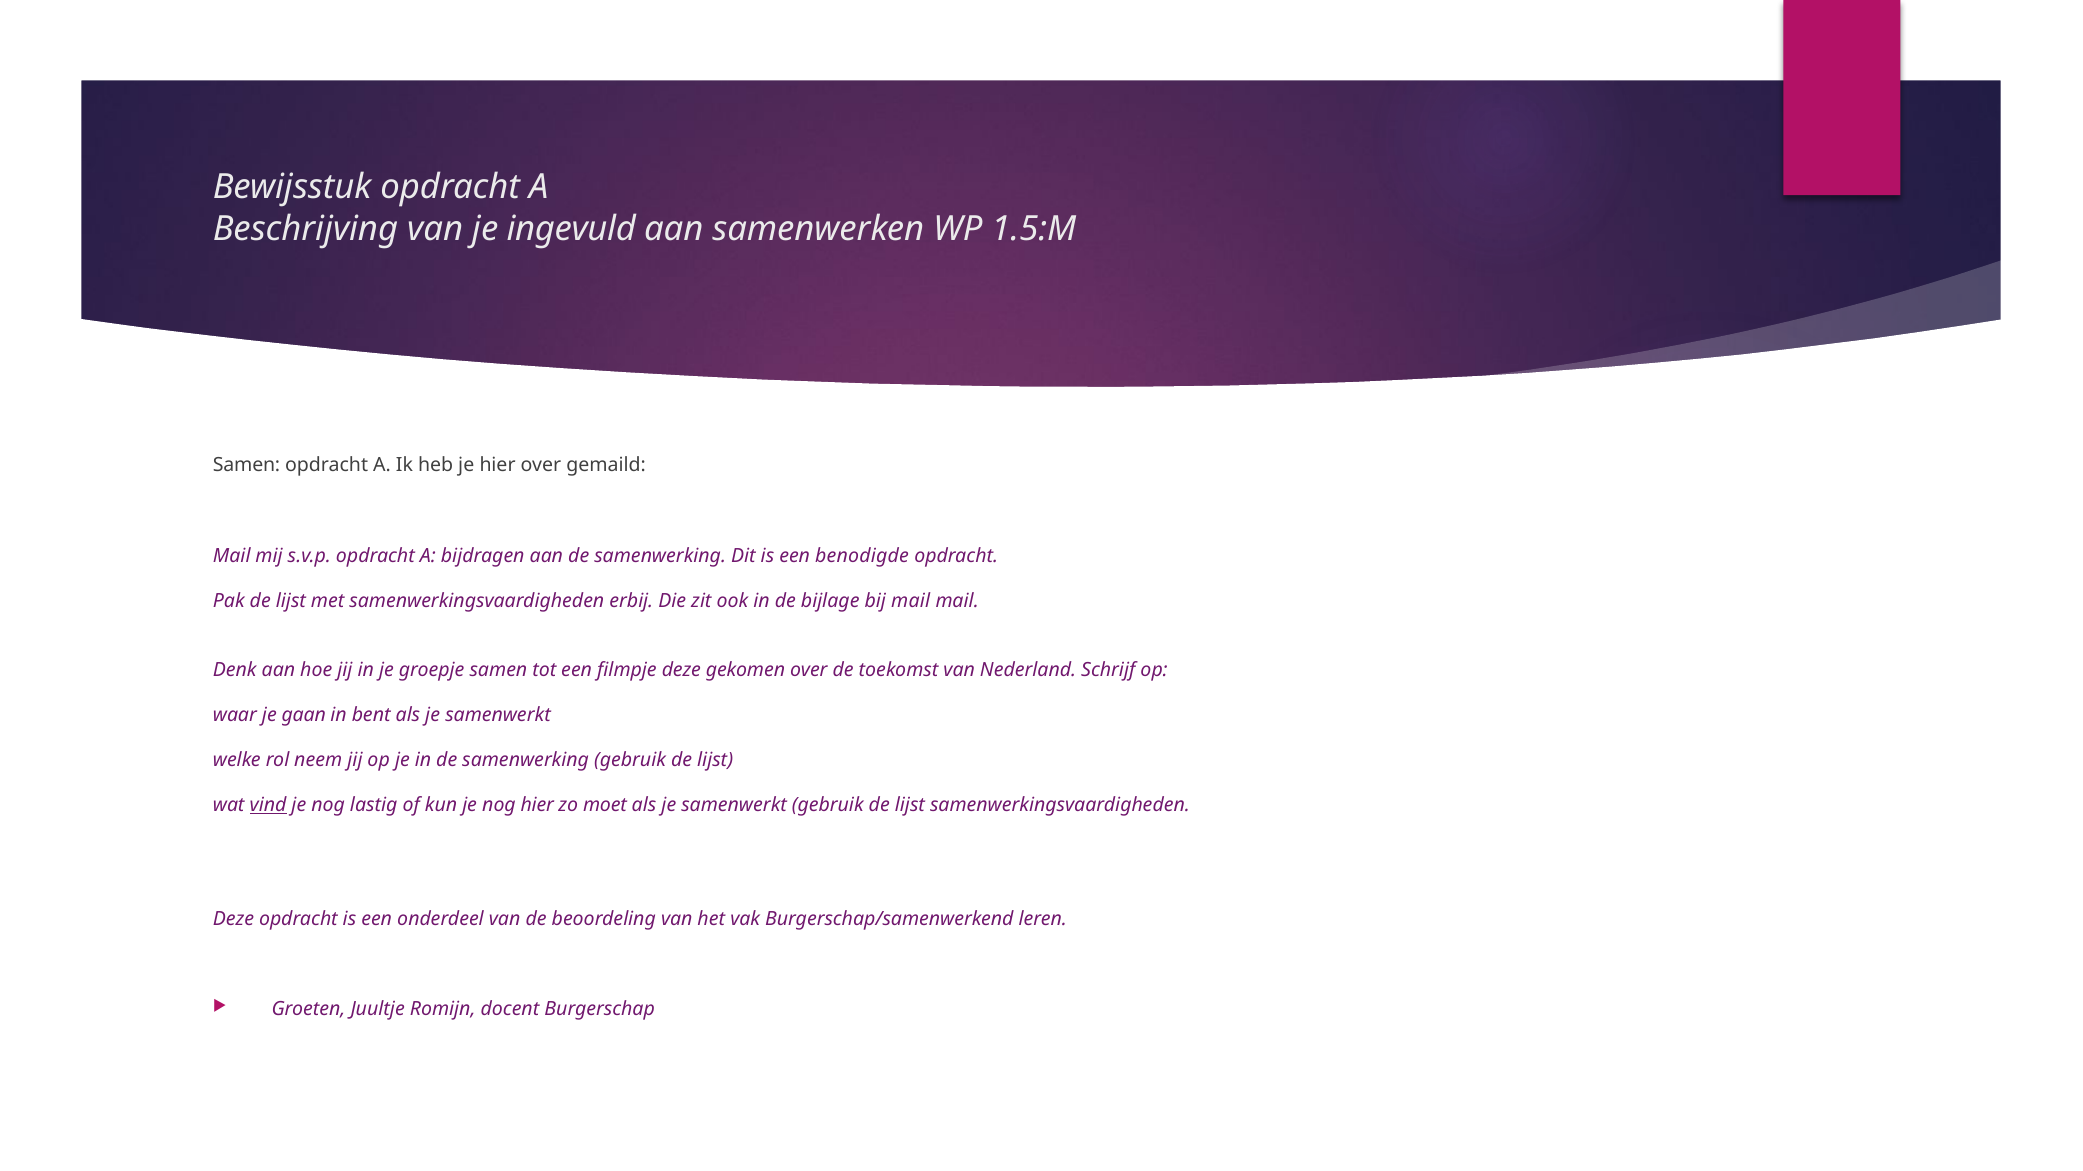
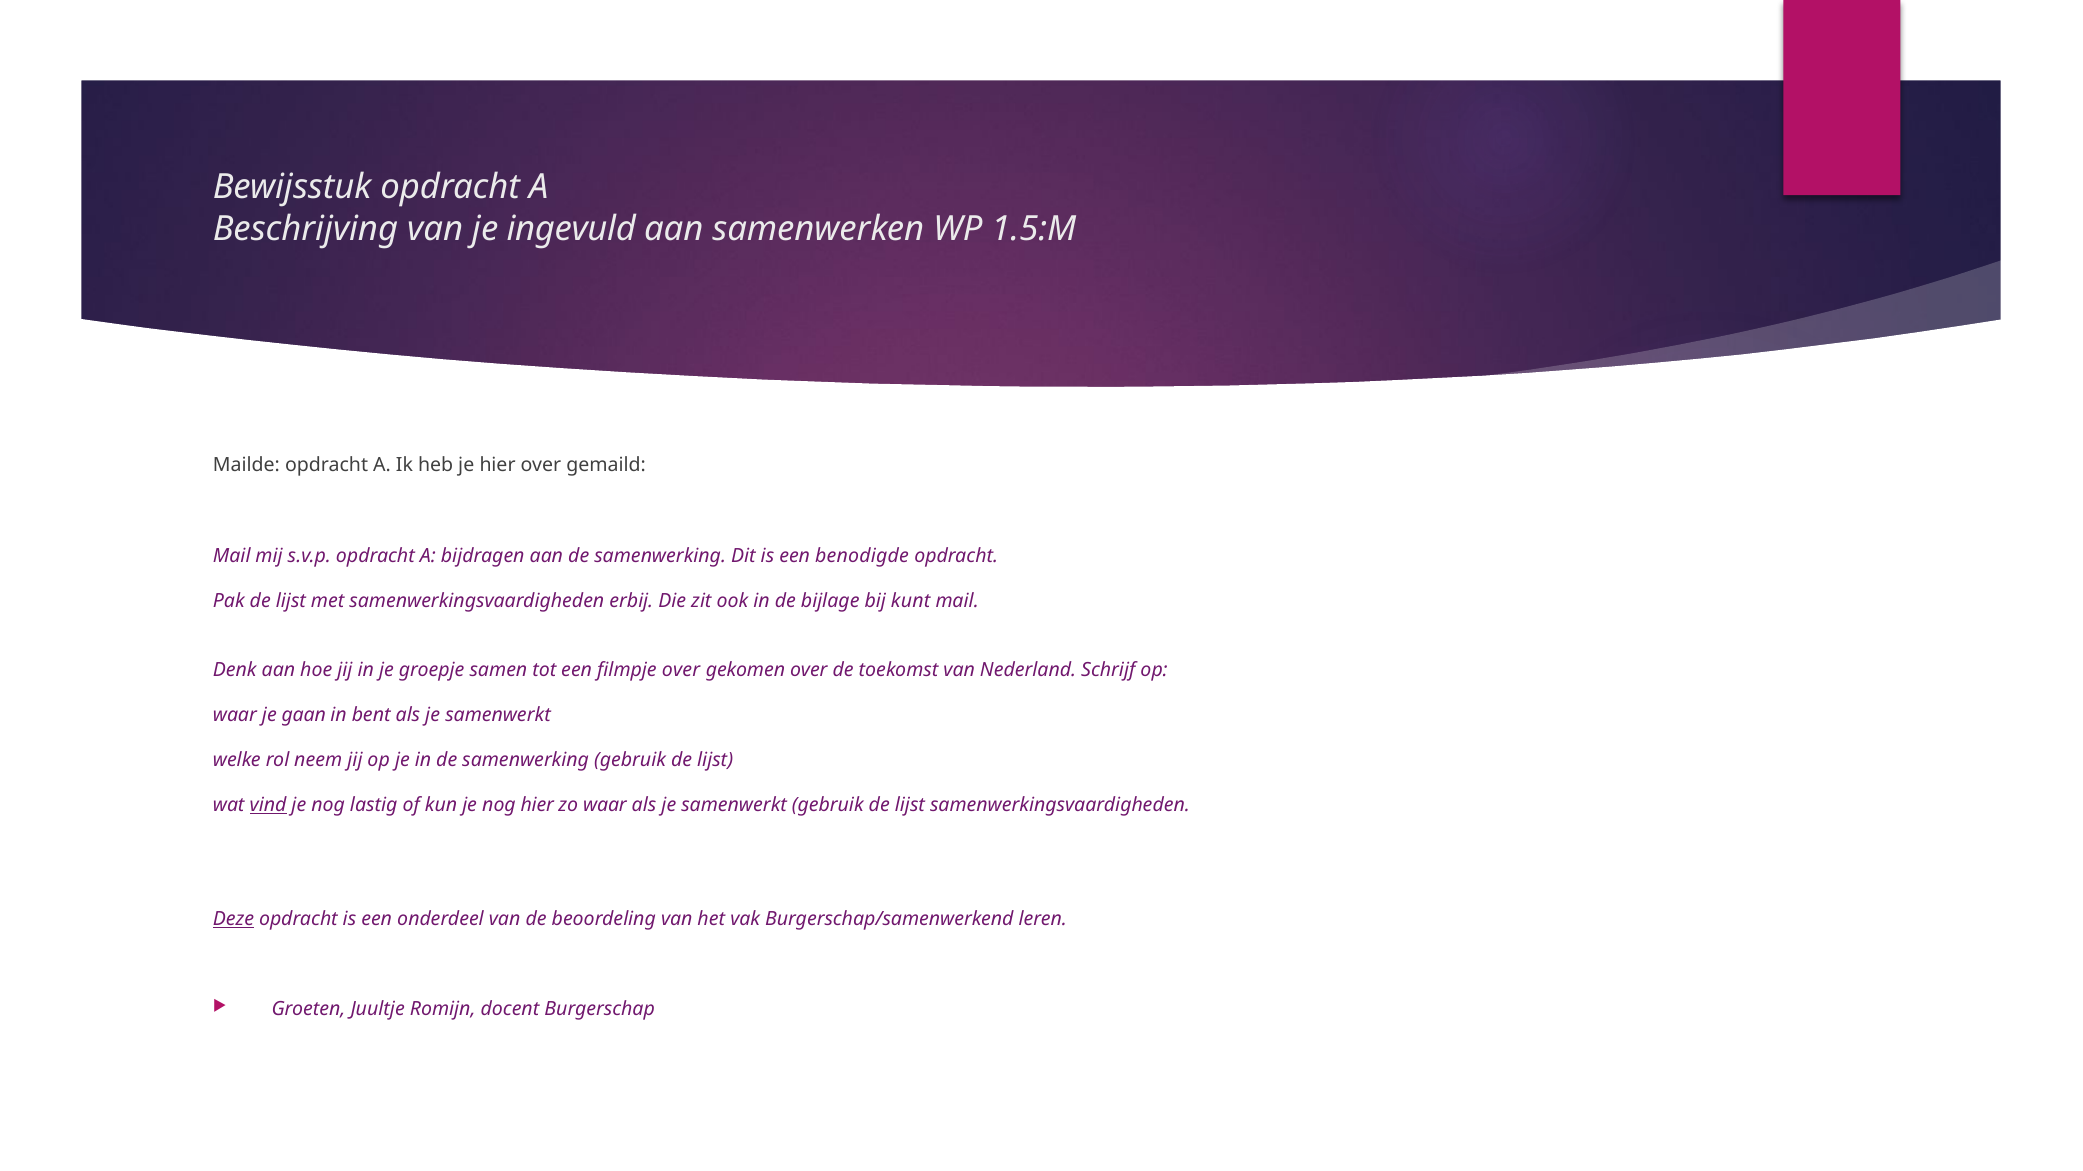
Samen at (247, 466): Samen -> Mailde
bij mail: mail -> kunt
filmpje deze: deze -> over
zo moet: moet -> waar
Deze at (233, 920) underline: none -> present
